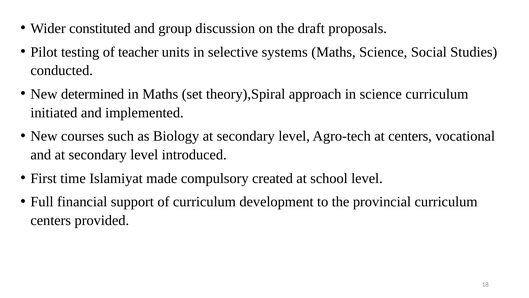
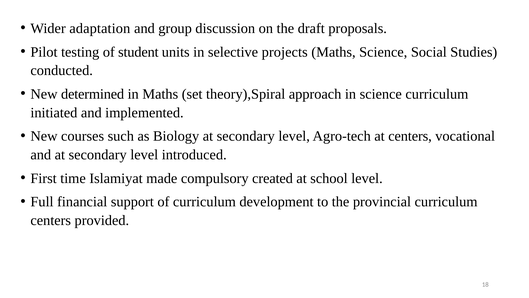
constituted: constituted -> adaptation
teacher: teacher -> student
systems: systems -> projects
